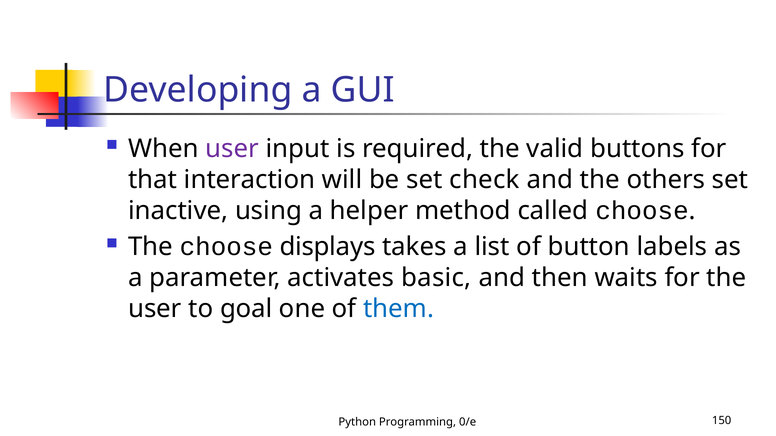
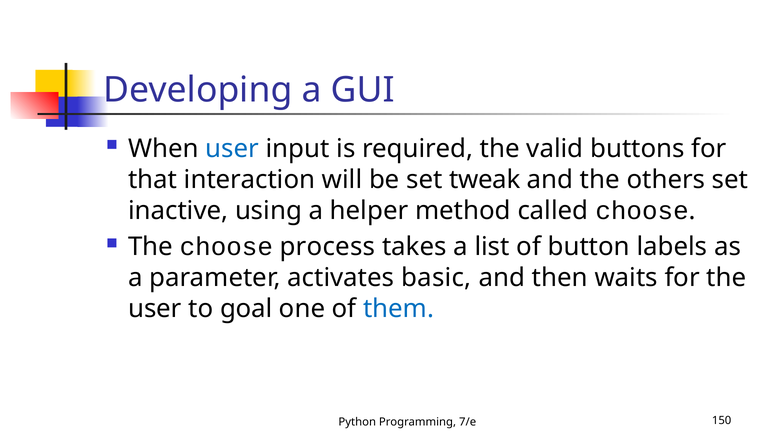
user at (232, 149) colour: purple -> blue
check: check -> tweak
displays: displays -> process
0/e: 0/e -> 7/e
